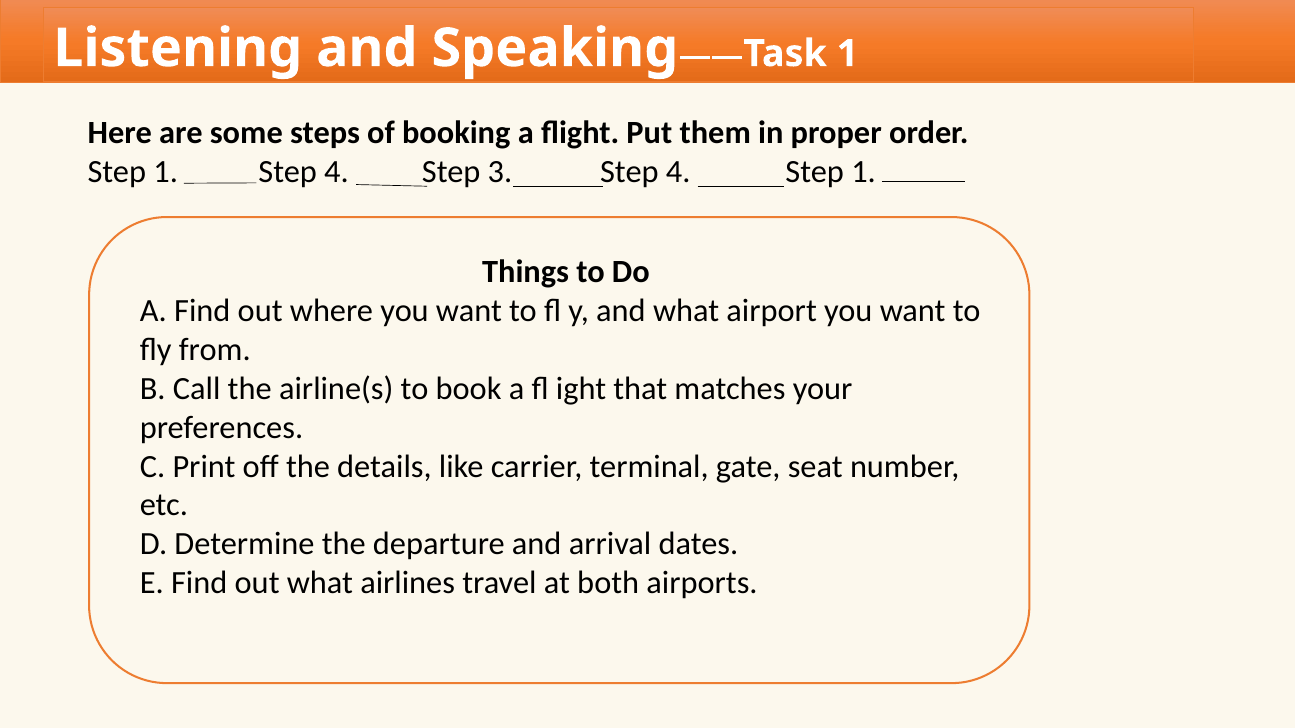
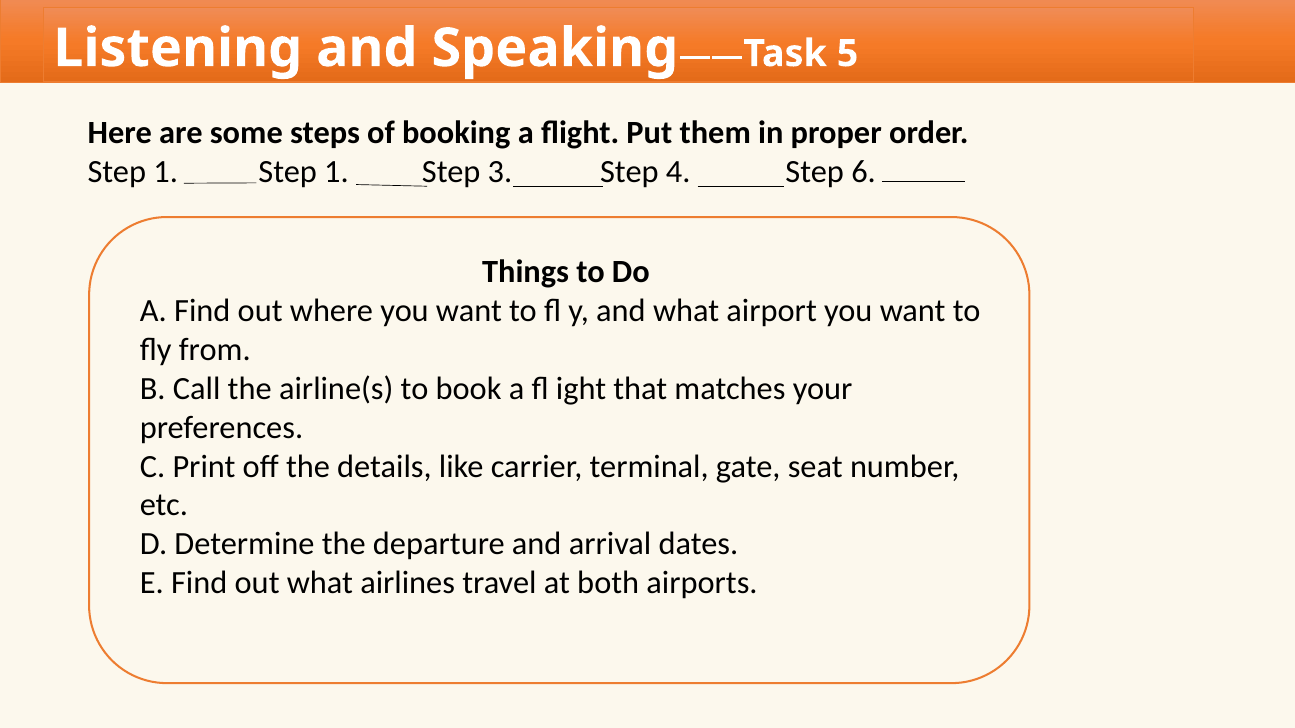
1 at (847, 54): 1 -> 5
1 Step 4: 4 -> 1
4 Step 1: 1 -> 6
